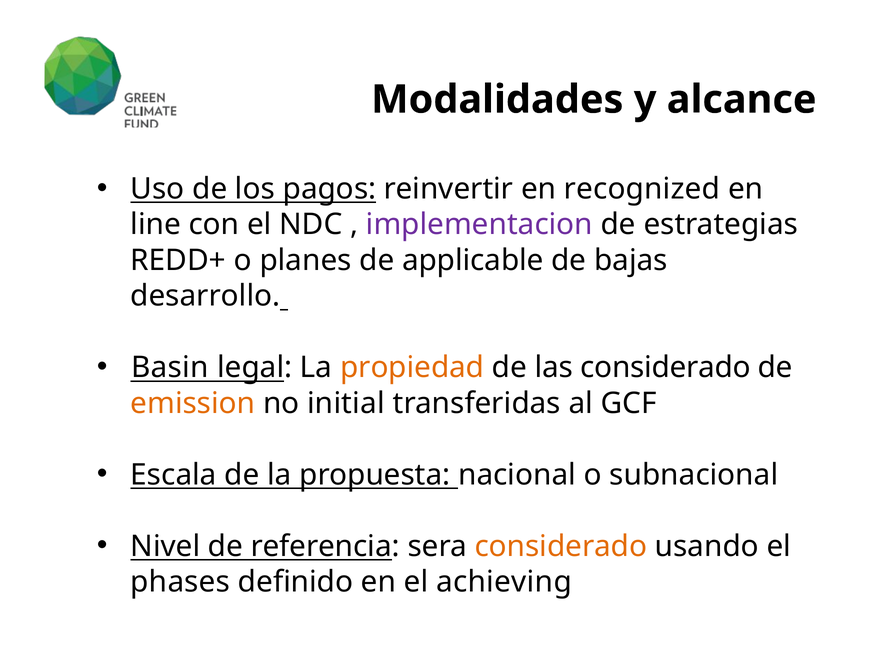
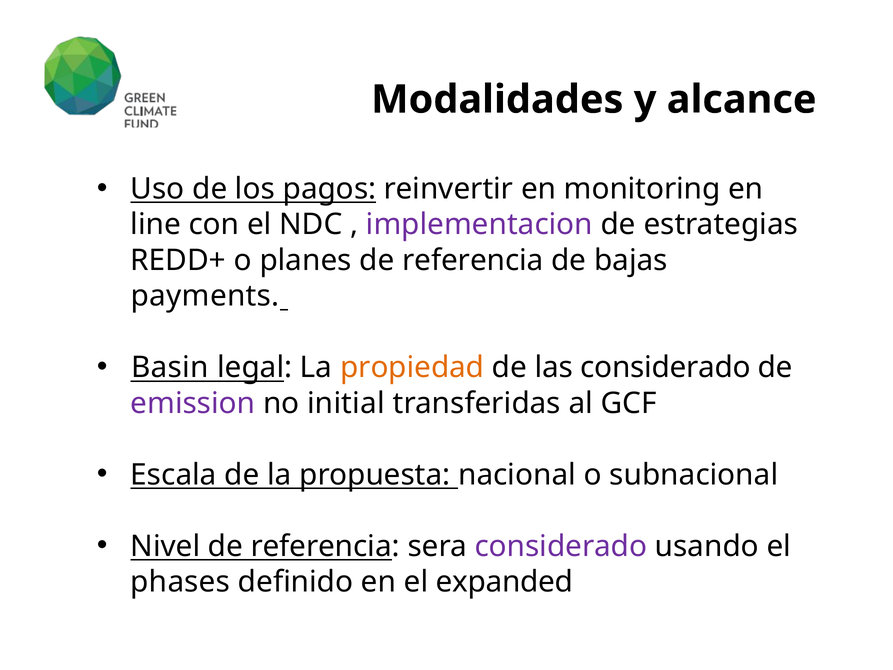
recognized: recognized -> monitoring
planes de applicable: applicable -> referencia
desarrollo: desarrollo -> payments
emission colour: orange -> purple
considerado at (561, 546) colour: orange -> purple
achieving: achieving -> expanded
